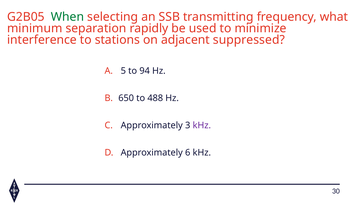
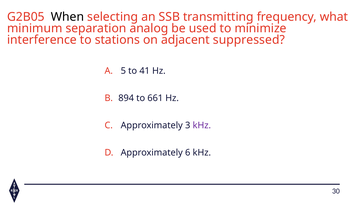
When colour: green -> black
rapidly: rapidly -> analog
94: 94 -> 41
650: 650 -> 894
488: 488 -> 661
